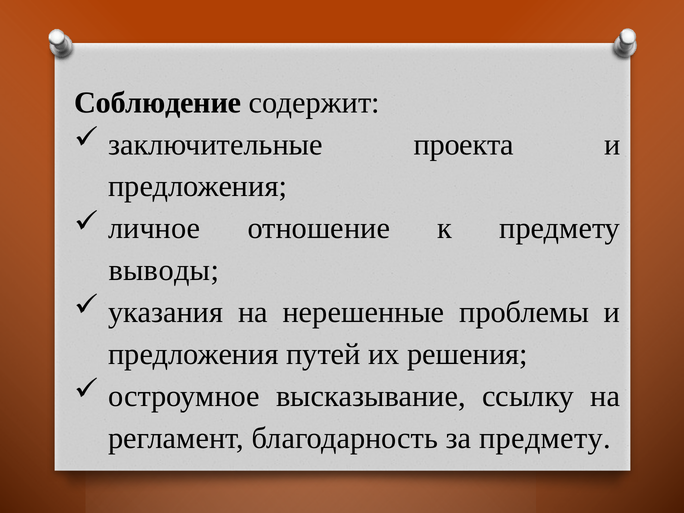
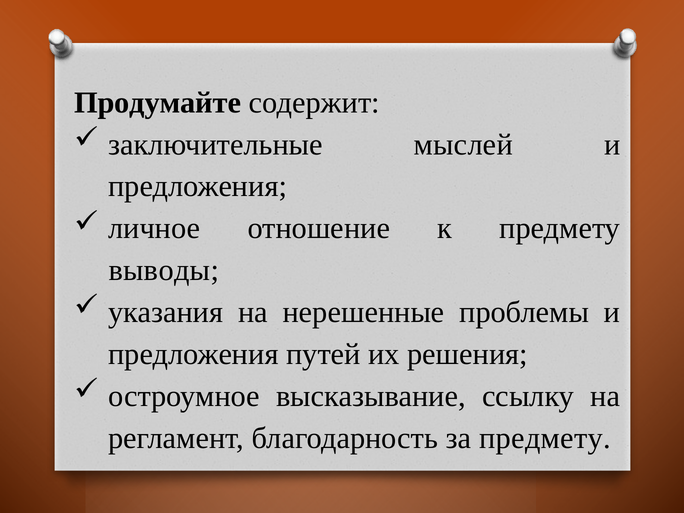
Соблюдение: Соблюдение -> Продумайте
проекта: проекта -> мыслей
